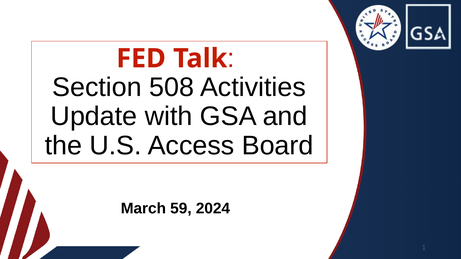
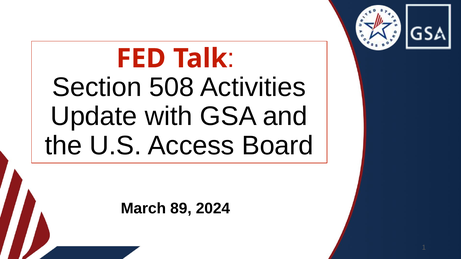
59: 59 -> 89
